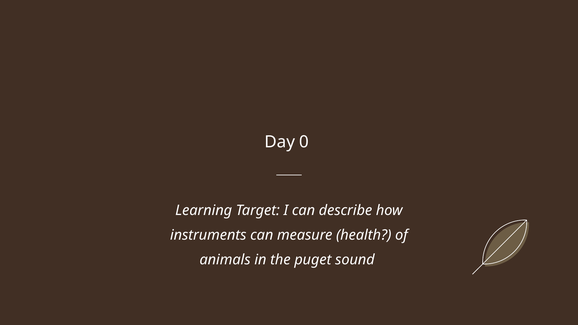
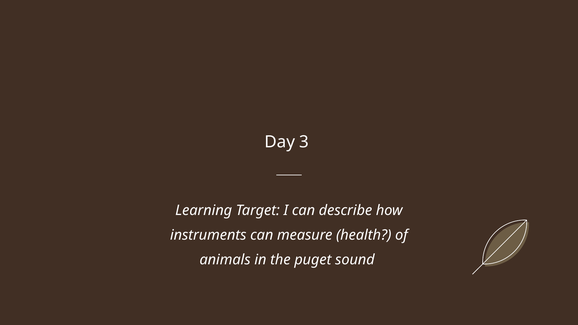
0: 0 -> 3
